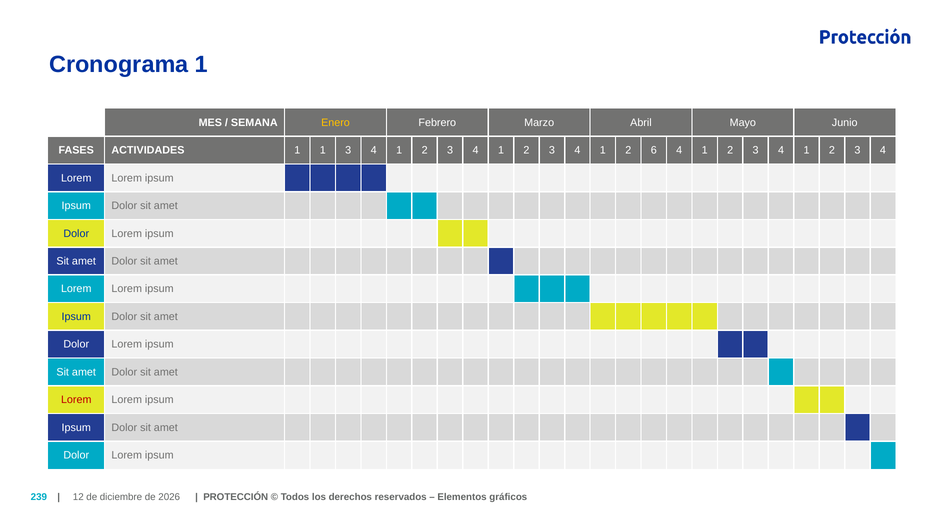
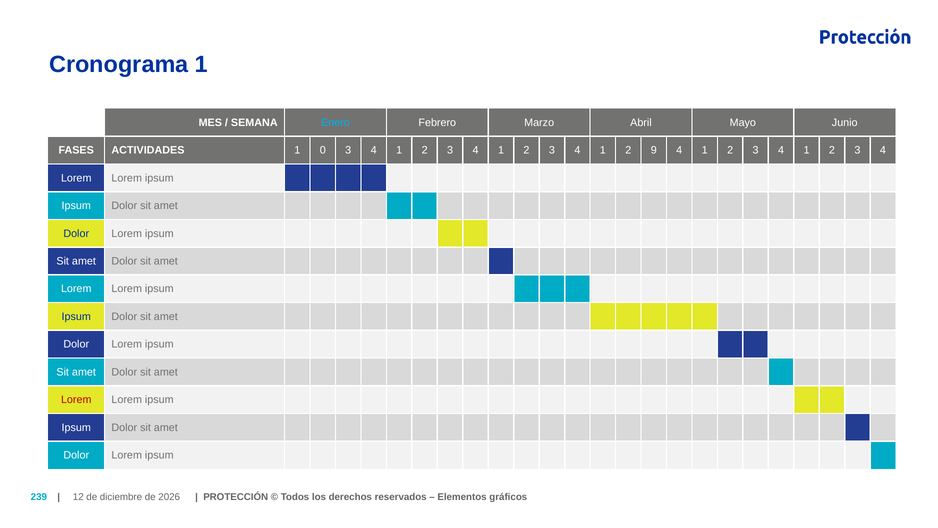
Enero colour: yellow -> light blue
1 1: 1 -> 0
6: 6 -> 9
